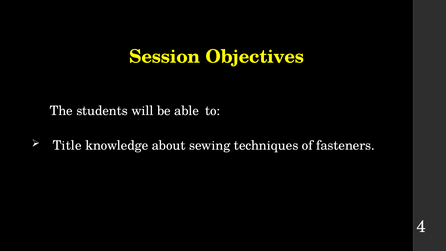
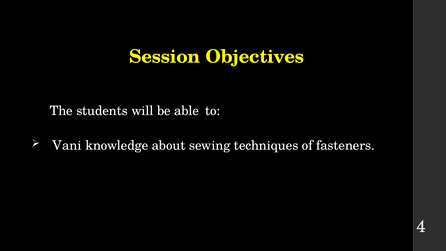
Title: Title -> Vani
